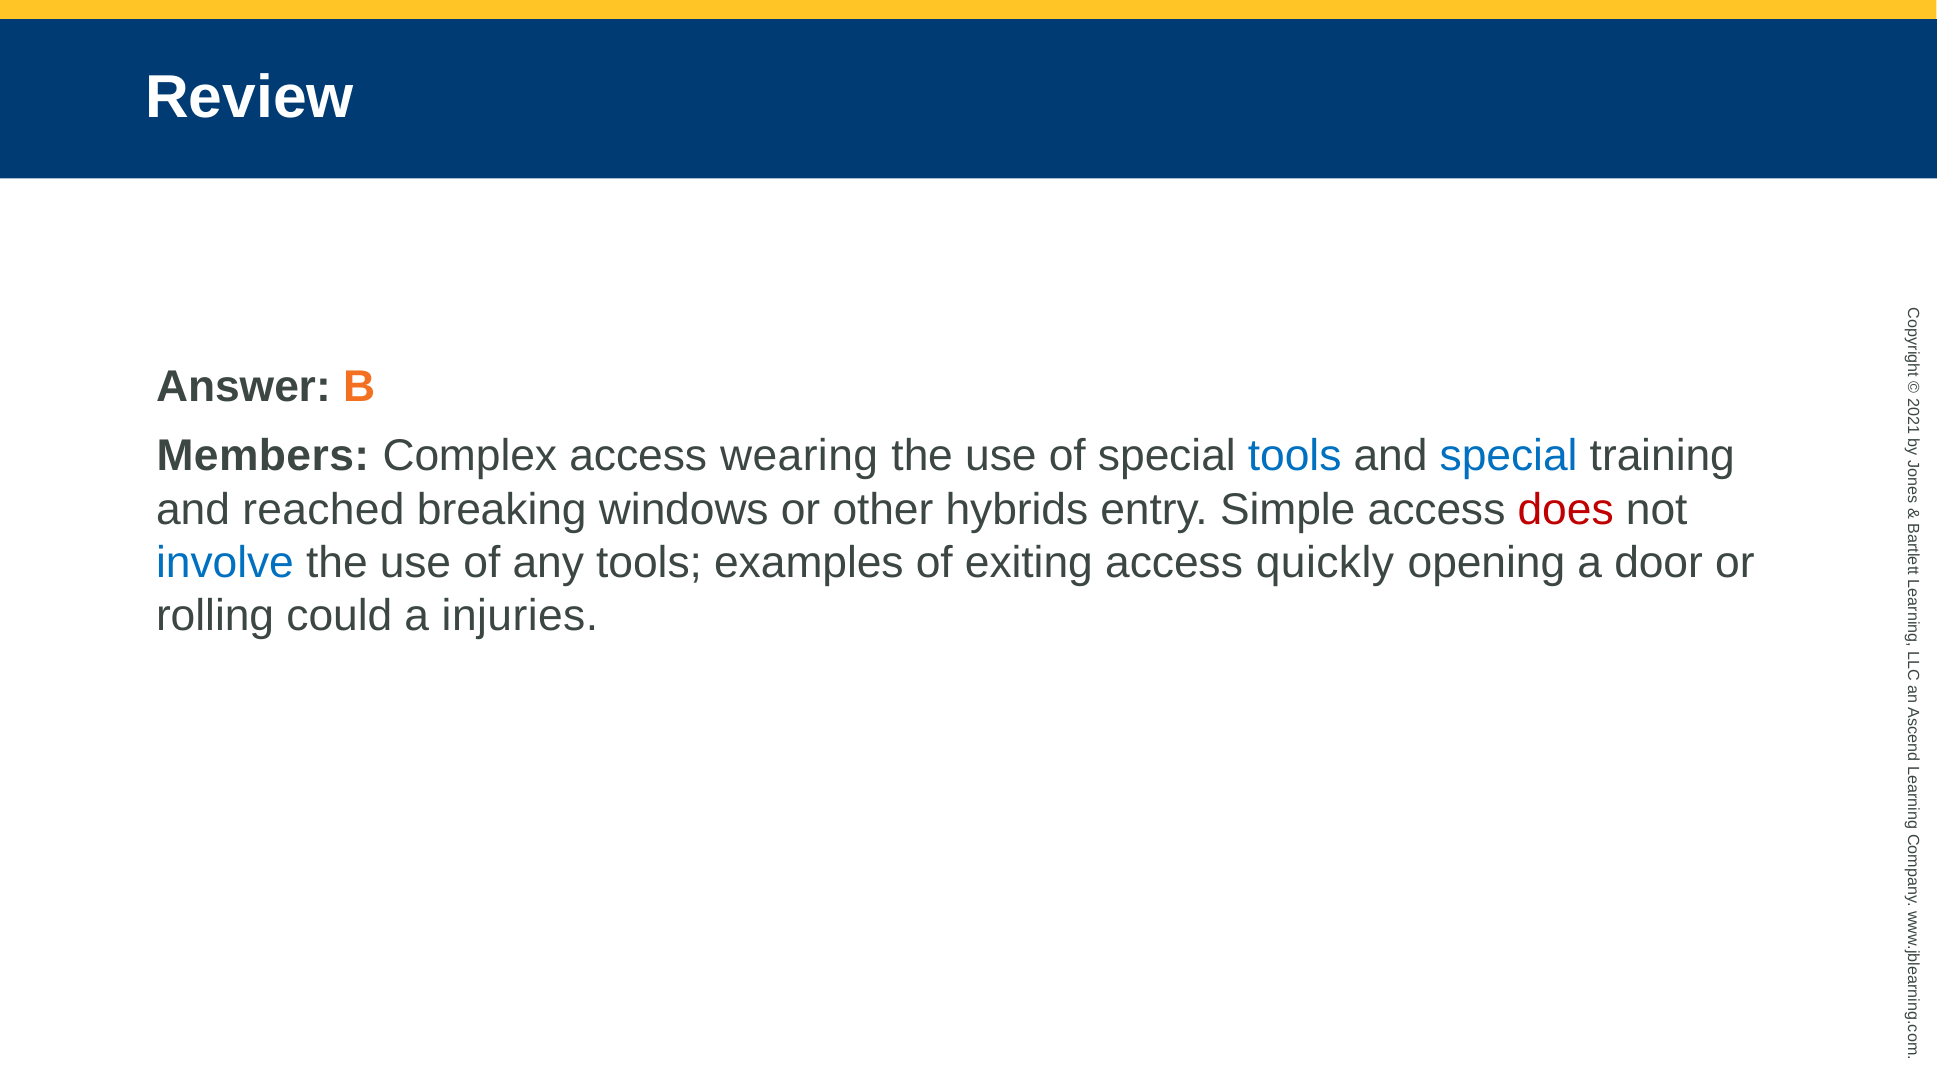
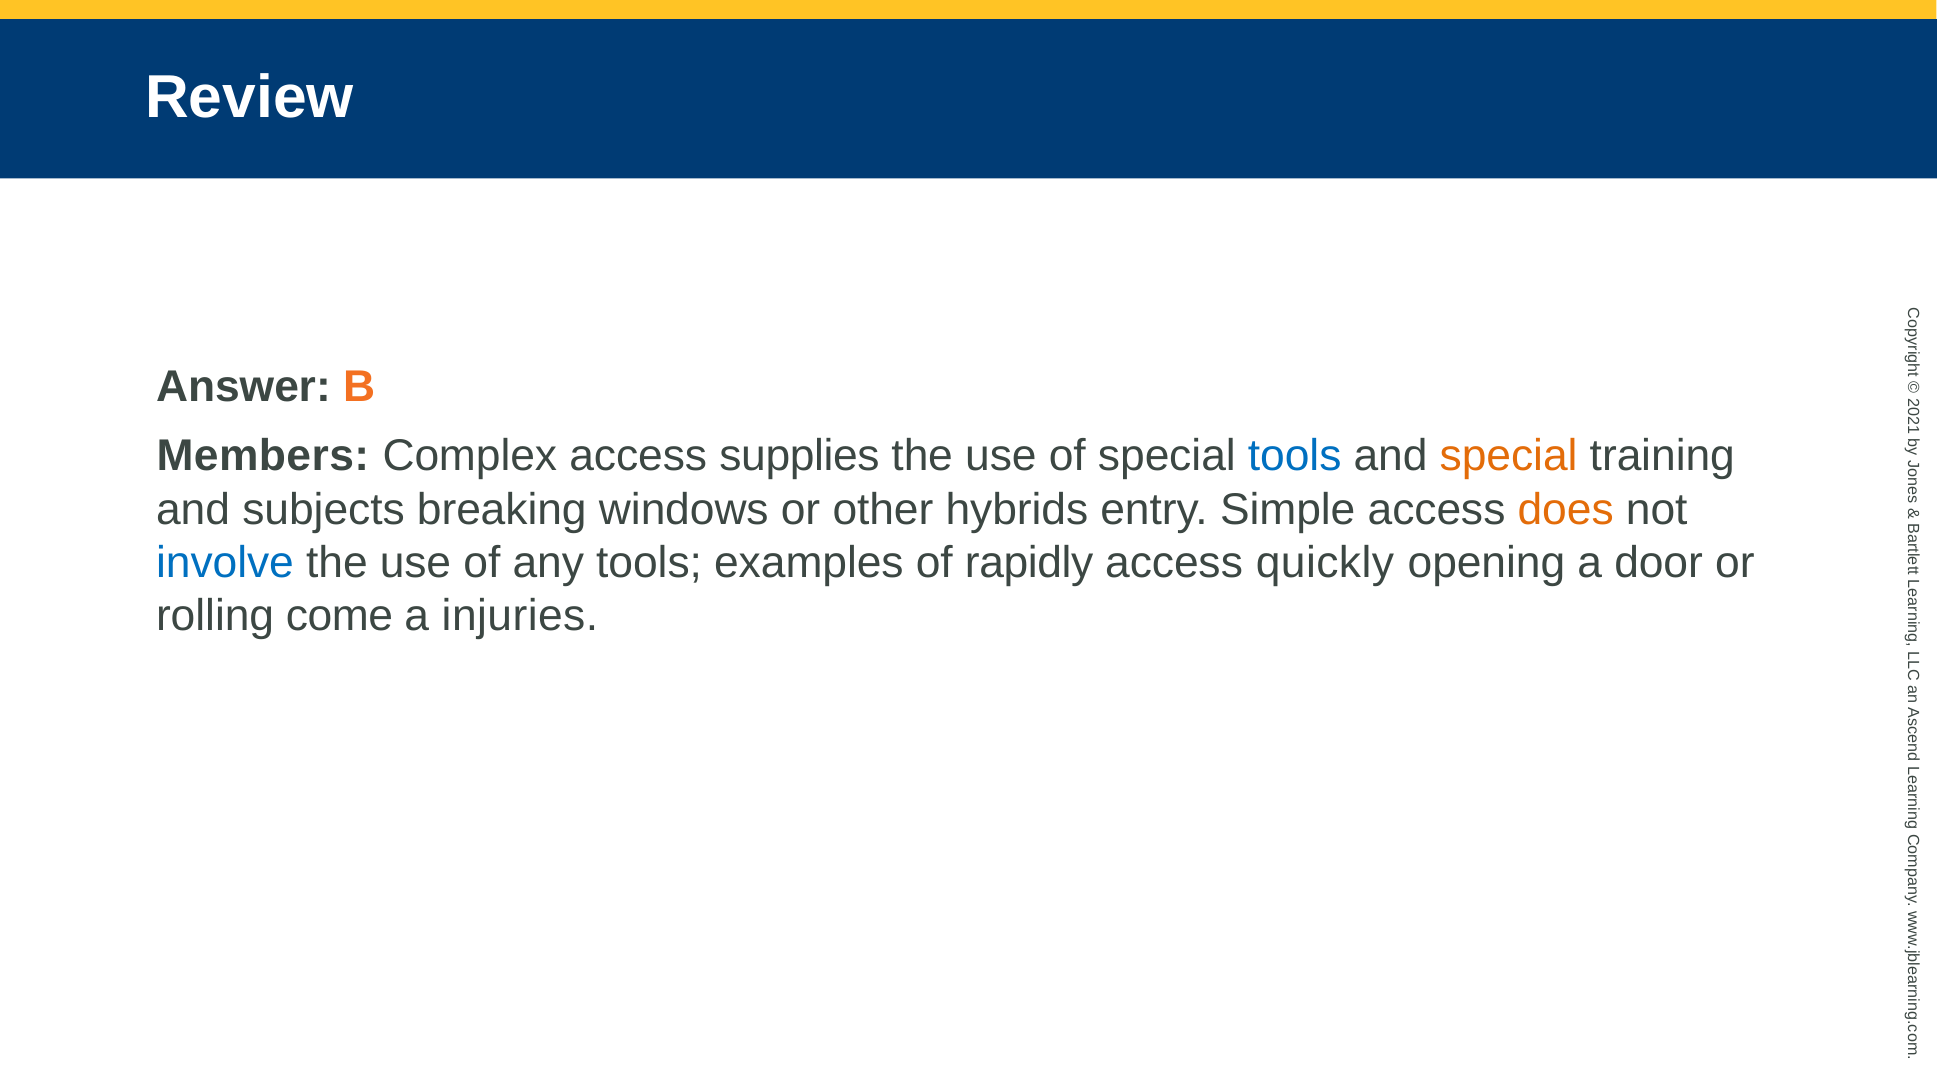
wearing: wearing -> supplies
special at (1509, 456) colour: blue -> orange
reached: reached -> subjects
does colour: red -> orange
exiting: exiting -> rapidly
could: could -> come
